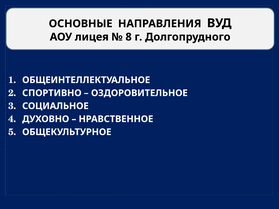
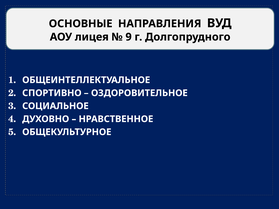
8: 8 -> 9
